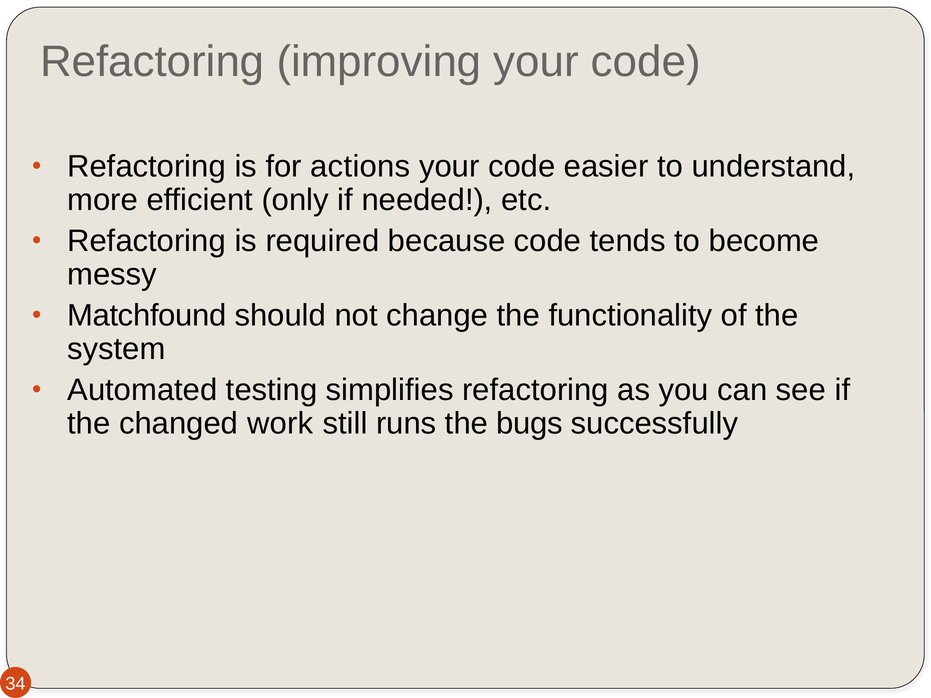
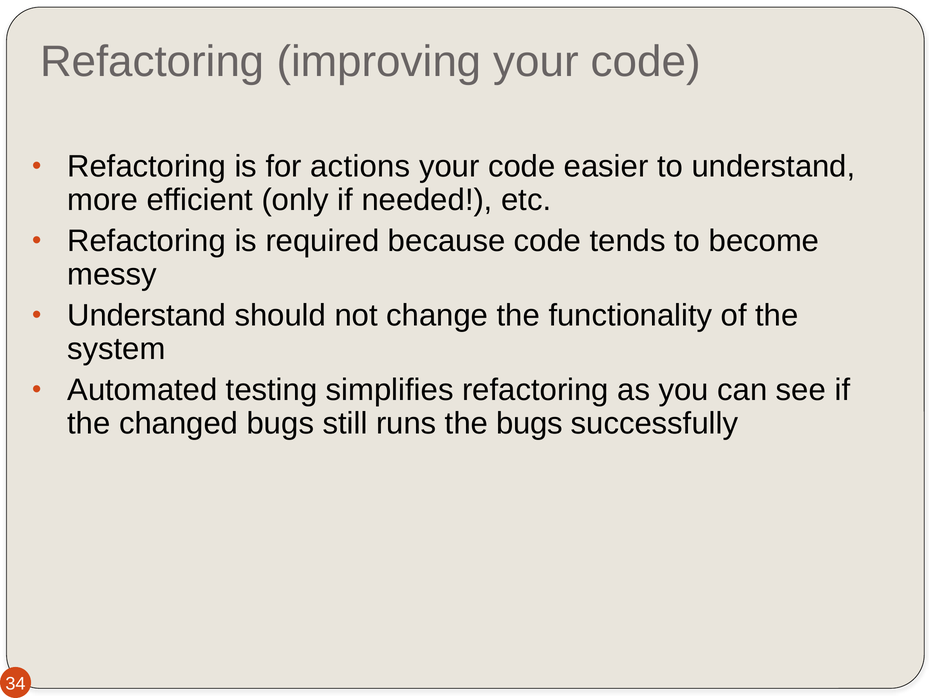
Matchfound at (147, 316): Matchfound -> Understand
changed work: work -> bugs
